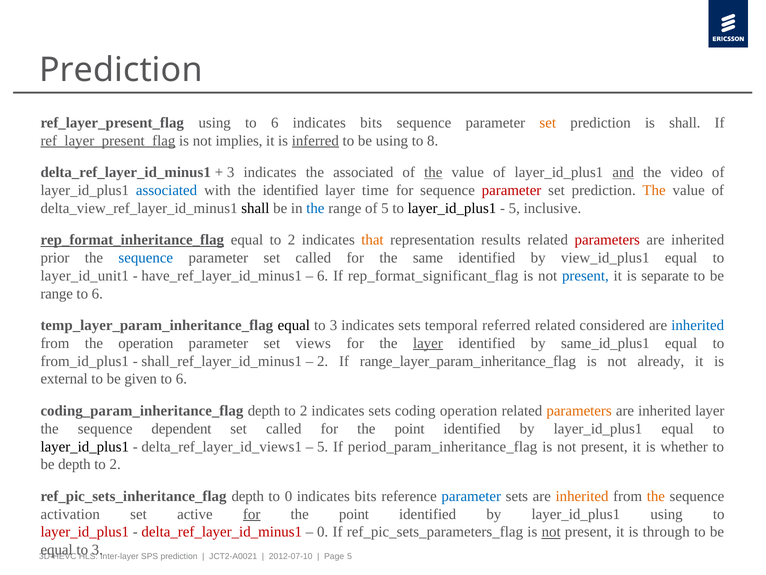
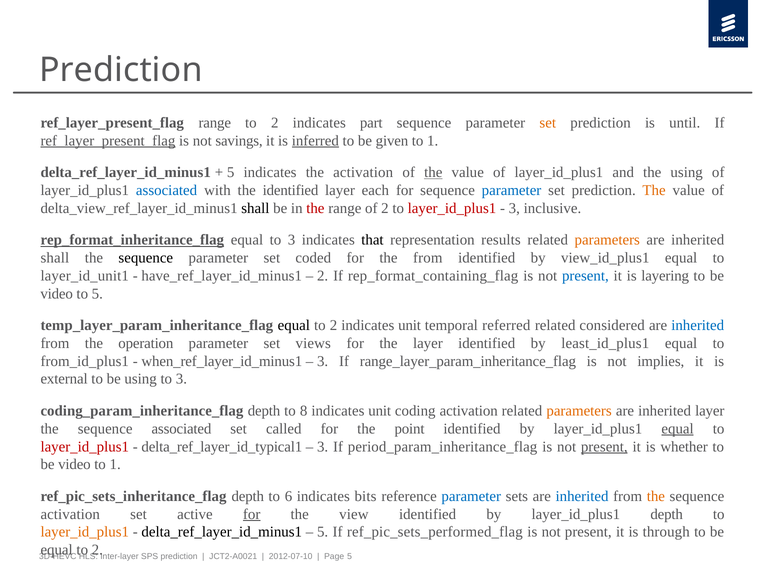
ref_layer_present_flag using: using -> range
6 at (275, 123): 6 -> 2
bits at (371, 123): bits -> part
is shall: shall -> until
implies: implies -> savings
be using: using -> given
8 at (433, 141): 8 -> 1
3 at (231, 172): 3 -> 5
the associated: associated -> activation
and underline: present -> none
the video: video -> using
time: time -> each
parameter at (512, 190) colour: red -> blue
the at (315, 208) colour: blue -> red
of 5: 5 -> 2
layer_id_plus1 at (452, 208) colour: black -> red
5 at (514, 208): 5 -> 3
equal to 2: 2 -> 3
that colour: orange -> black
parameters at (607, 240) colour: red -> orange
prior at (55, 258): prior -> shall
sequence at (146, 258) colour: blue -> black
parameter set called: called -> coded
the same: same -> from
6 at (323, 275): 6 -> 2
rep_format_significant_flag: rep_format_significant_flag -> rep_format_containing_flag
separate: separate -> layering
range at (57, 293): range -> video
6 at (97, 293): 6 -> 5
3 at (334, 325): 3 -> 2
sets at (410, 325): sets -> unit
layer at (428, 343) underline: present -> none
same_id_plus1: same_id_plus1 -> least_id_plus1
shall_ref_layer_id_minus1: shall_ref_layer_id_minus1 -> when_ref_layer_id_minus1
2 at (323, 361): 2 -> 3
already: already -> implies
be given: given -> using
6 at (181, 379): 6 -> 3
2 at (304, 410): 2 -> 8
sets at (380, 410): sets -> unit
coding operation: operation -> activation
sequence dependent: dependent -> associated
equal at (678, 428) underline: none -> present
layer_id_plus1 at (85, 446) colour: black -> red
delta_ref_layer_id_views1: delta_ref_layer_id_views1 -> delta_ref_layer_id_typical1
5 at (323, 446): 5 -> 3
present at (604, 446) underline: none -> present
depth at (74, 464): depth -> video
2 at (115, 464): 2 -> 1
to 0: 0 -> 6
inherited at (582, 496) colour: orange -> blue
point at (354, 514): point -> view
layer_id_plus1 using: using -> depth
layer_id_plus1 at (85, 532) colour: red -> orange
delta_ref_layer_id_minus1 at (222, 532) colour: red -> black
0 at (323, 532): 0 -> 5
ref_pic_sets_parameters_flag: ref_pic_sets_parameters_flag -> ref_pic_sets_performed_flag
not at (551, 532) underline: present -> none
3 at (97, 549): 3 -> 2
